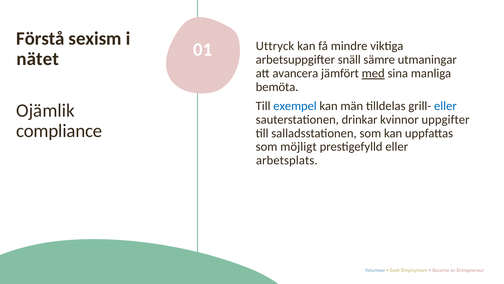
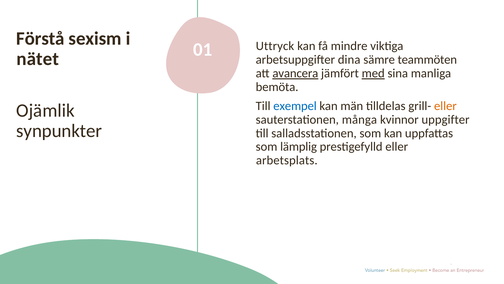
snäll: snäll -> dina
utmaningar: utmaningar -> teammöten
avancera underline: none -> present
eller at (445, 106) colour: blue -> orange
drinkar: drinkar -> många
compliance: compliance -> synpunkter
möjligt: möjligt -> lämplig
